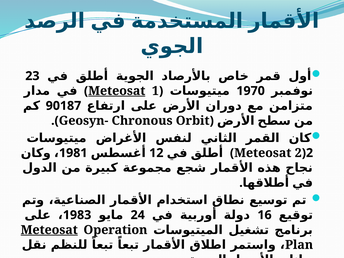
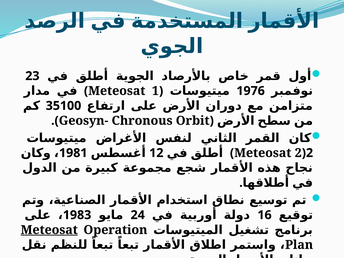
Meteosat at (117, 91) underline: present -> none
1970: 1970 -> 1976
90187: 90187 -> 35100
